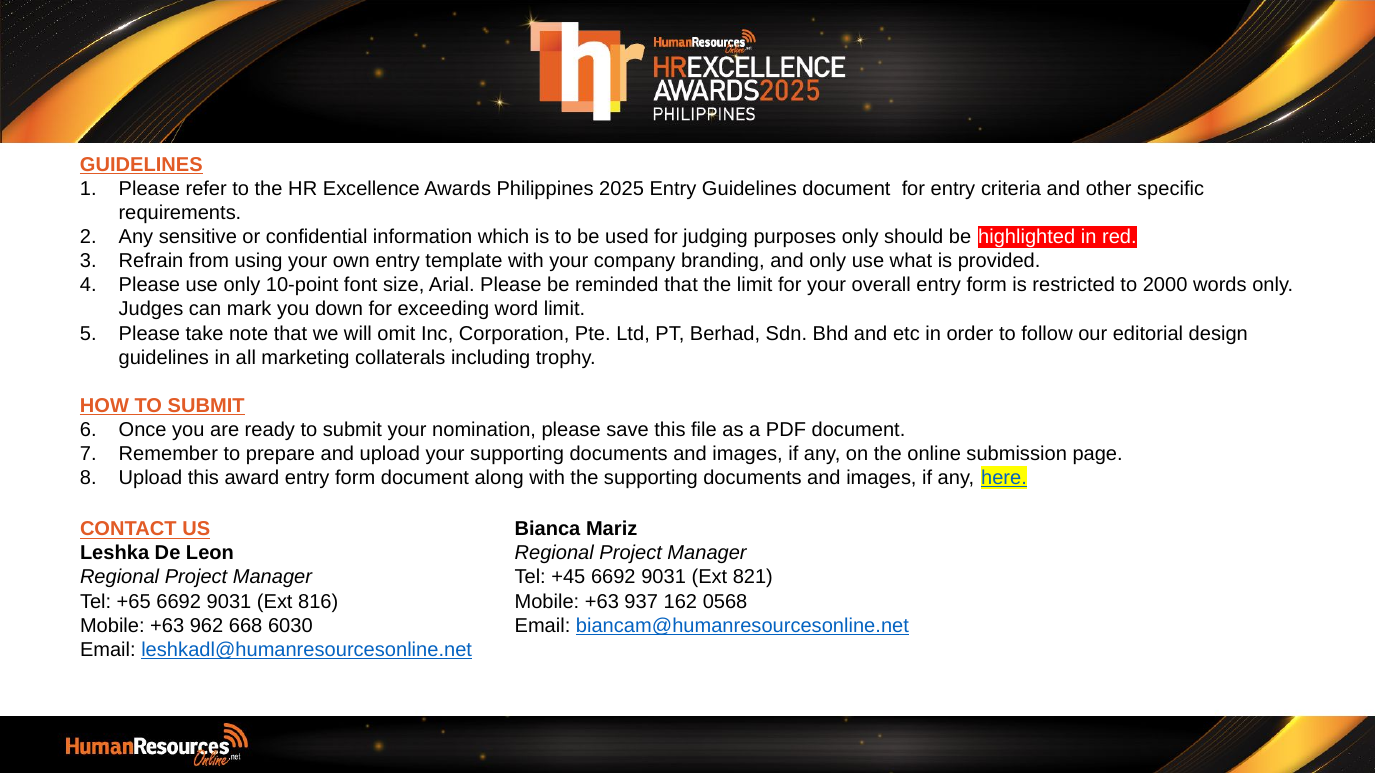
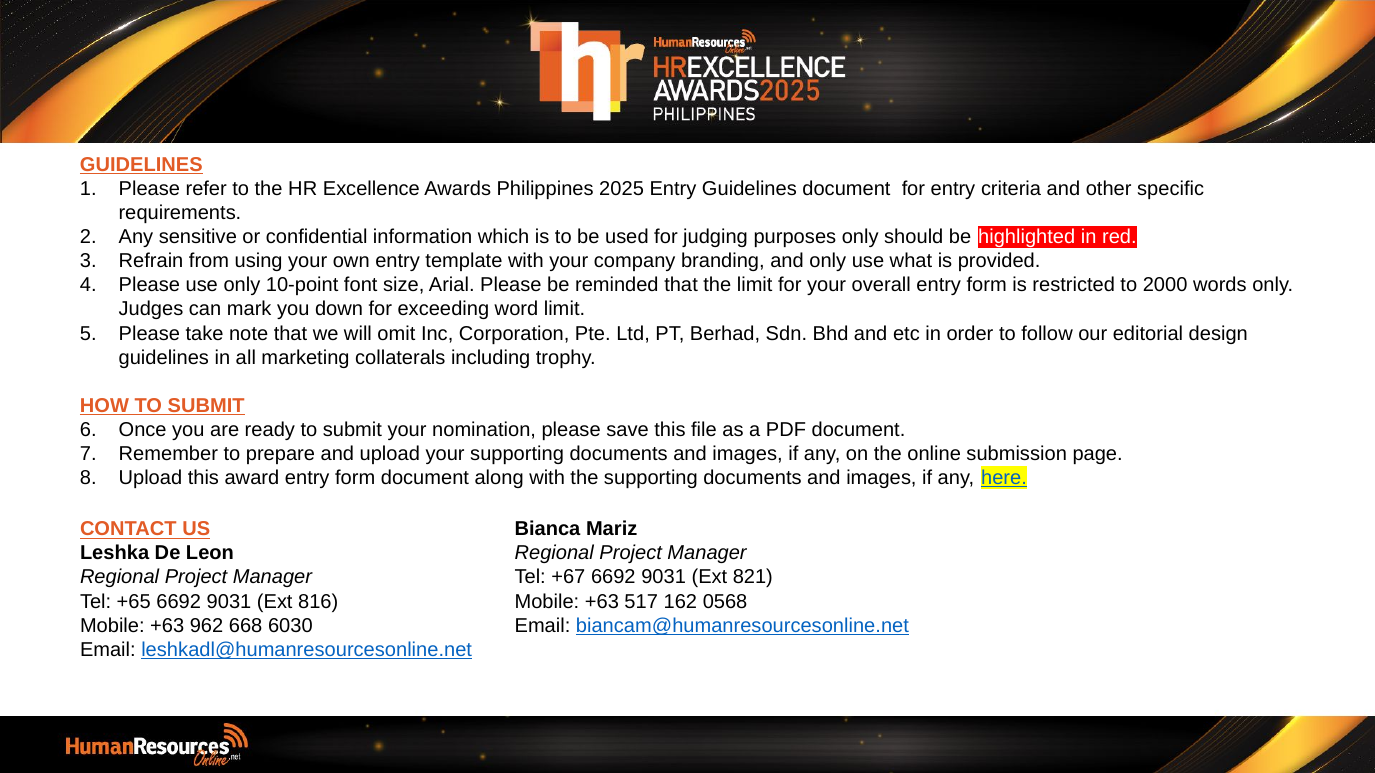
+45: +45 -> +67
937: 937 -> 517
